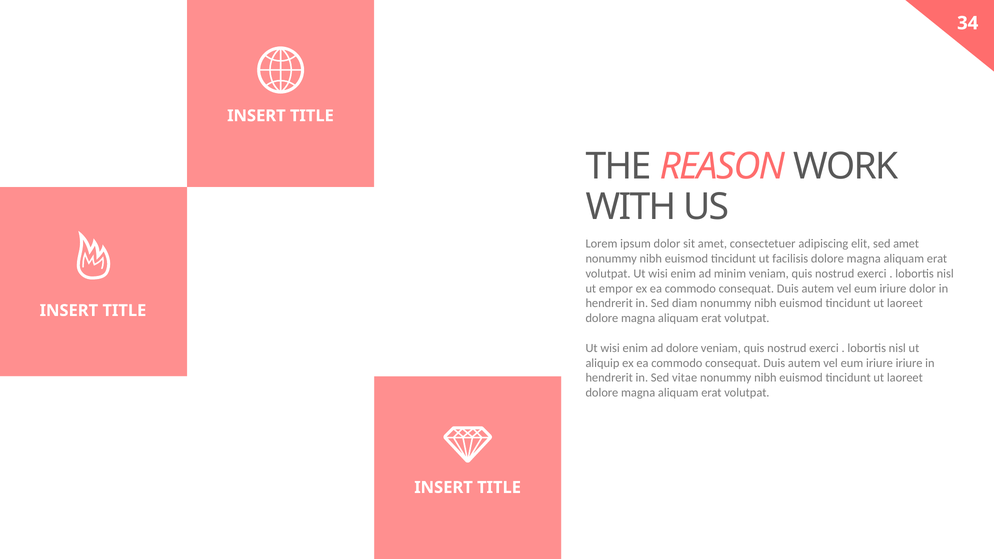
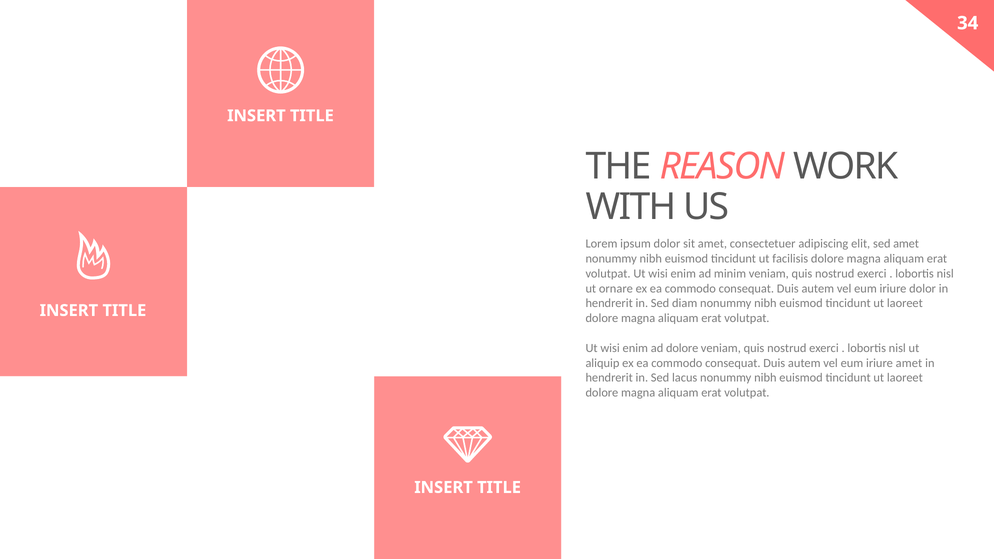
empor: empor -> ornare
iriure iriure: iriure -> amet
vitae: vitae -> lacus
